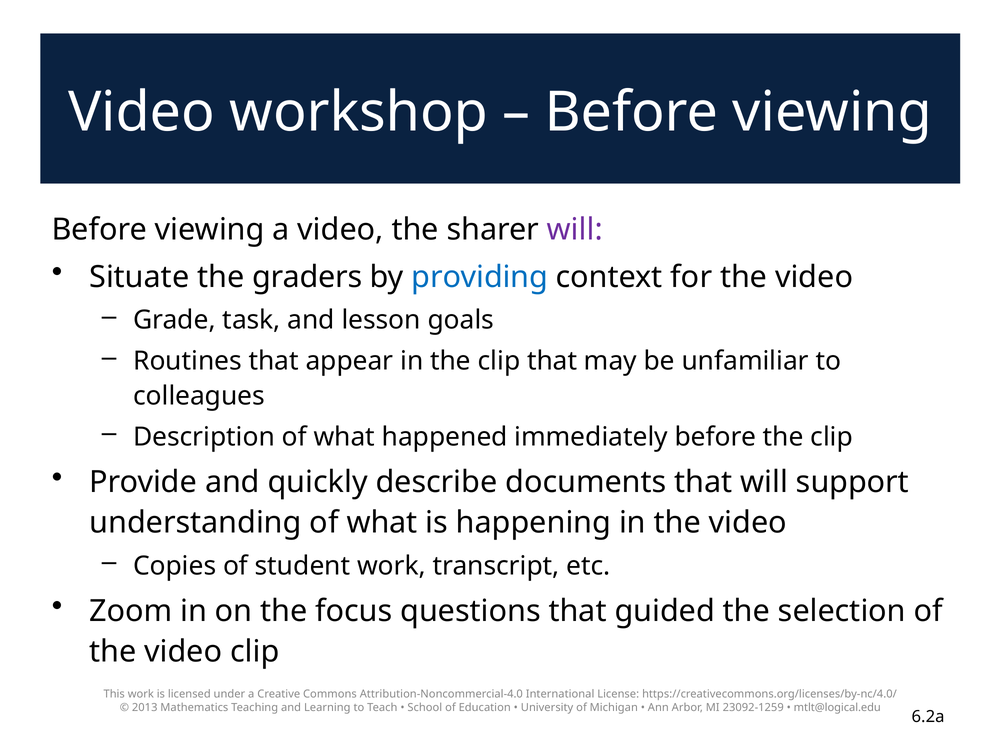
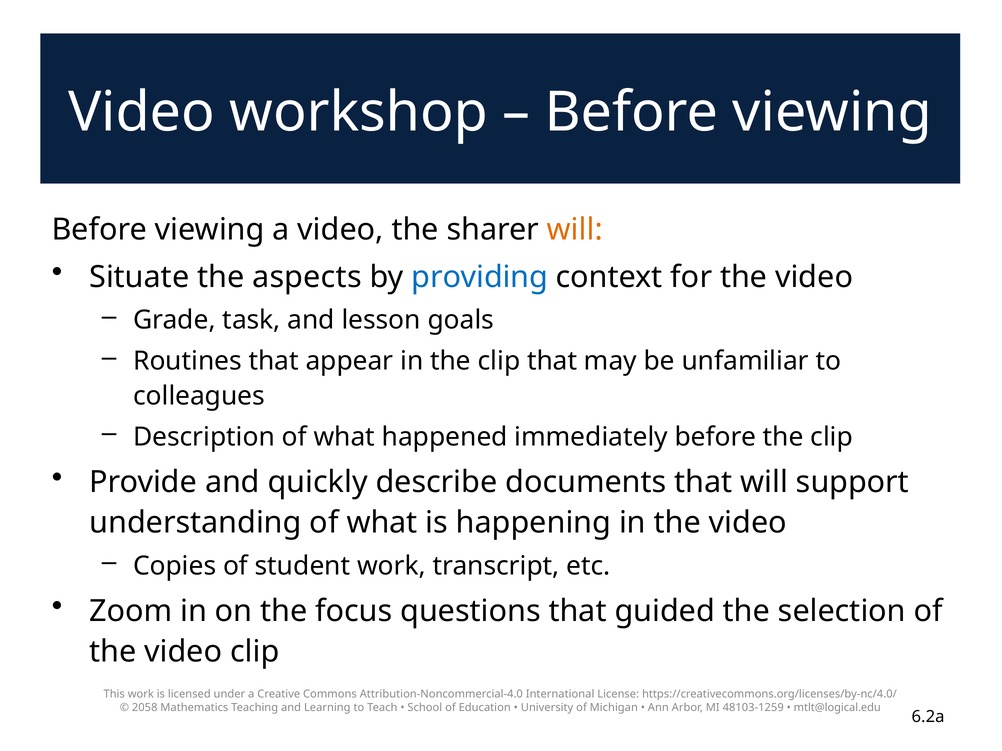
will at (575, 230) colour: purple -> orange
graders: graders -> aspects
2013: 2013 -> 2058
23092-1259: 23092-1259 -> 48103-1259
